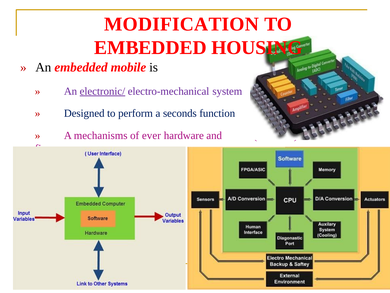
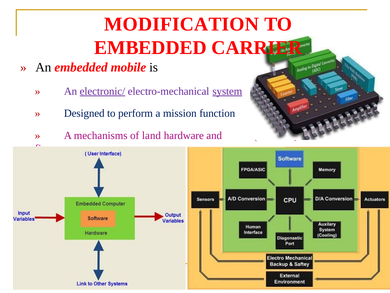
HOUSING: HOUSING -> CARRIER
system underline: none -> present
seconds: seconds -> mission
ever: ever -> land
